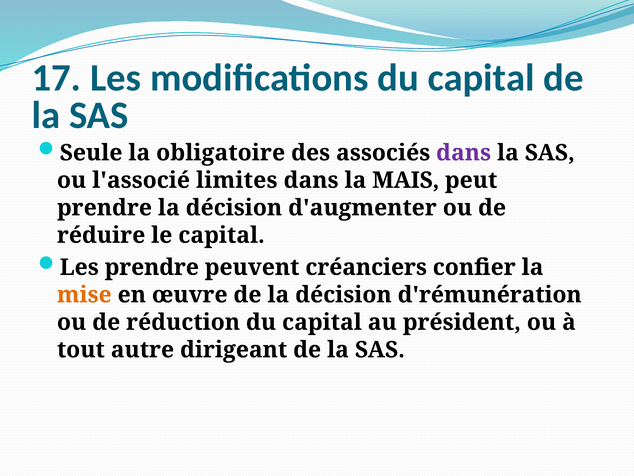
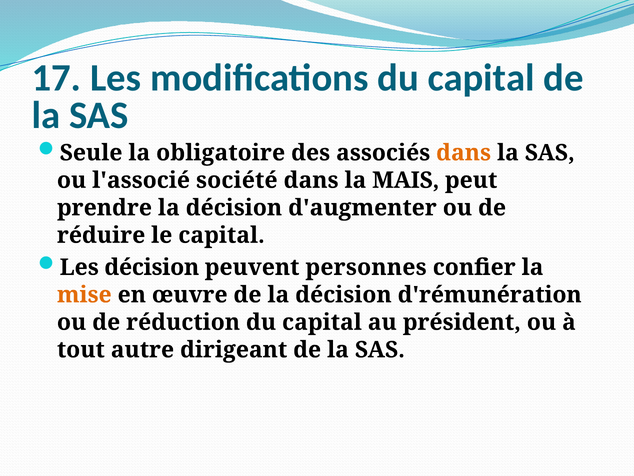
dans at (464, 153) colour: purple -> orange
limites: limites -> société
Les prendre: prendre -> décision
créanciers: créanciers -> personnes
